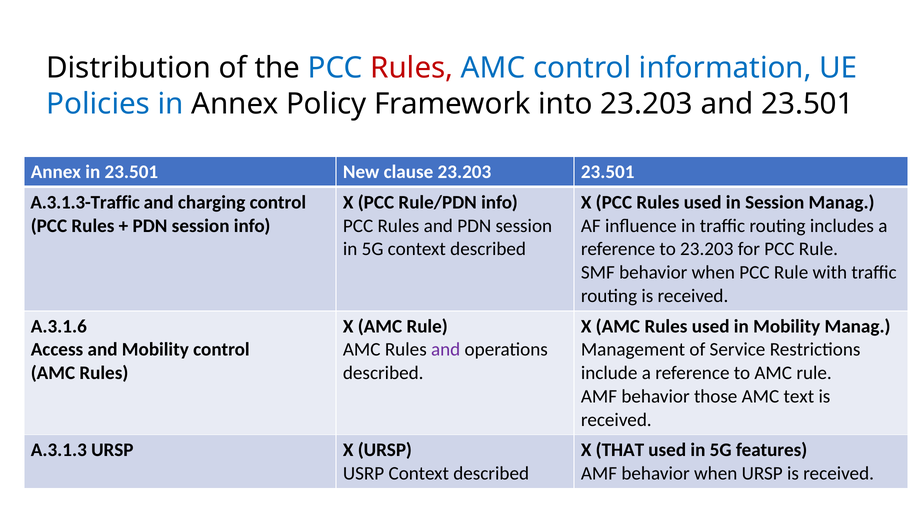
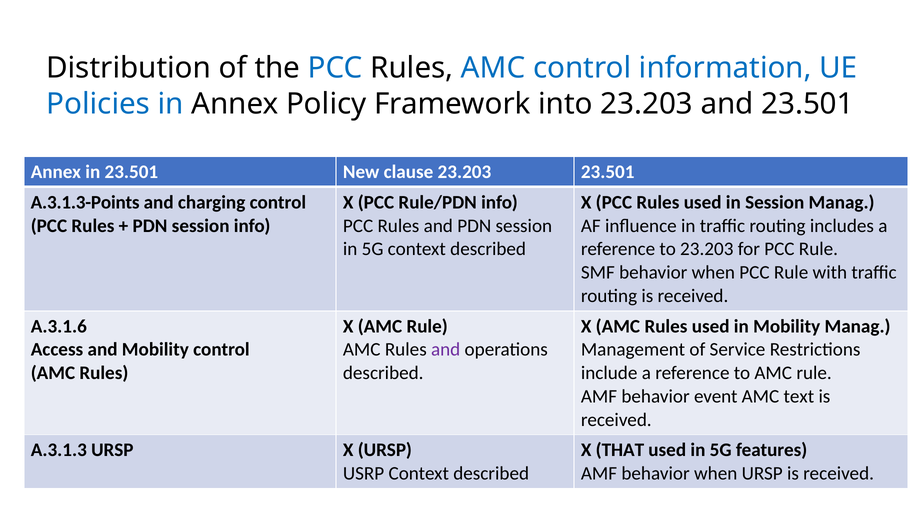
Rules at (412, 68) colour: red -> black
A.3.1.3-Traffic: A.3.1.3-Traffic -> A.3.1.3-Points
those: those -> event
